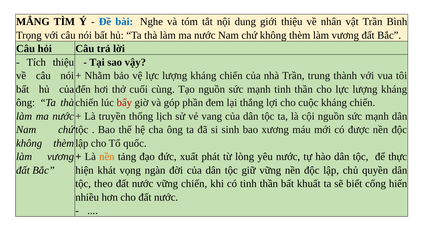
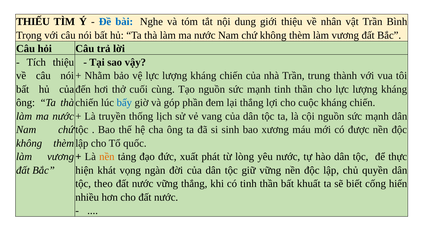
MẮNG: MẮNG -> THIẾU
bấy colour: red -> blue
vững chiến: chiến -> thắng
